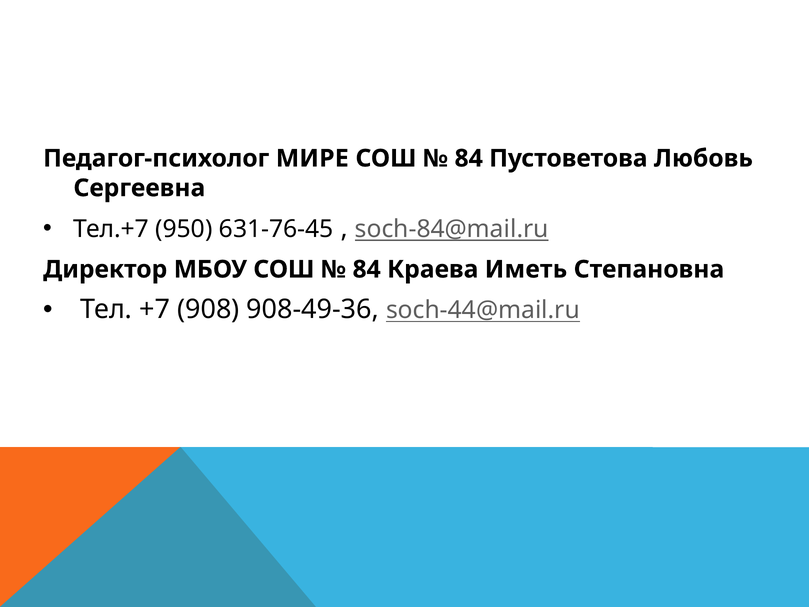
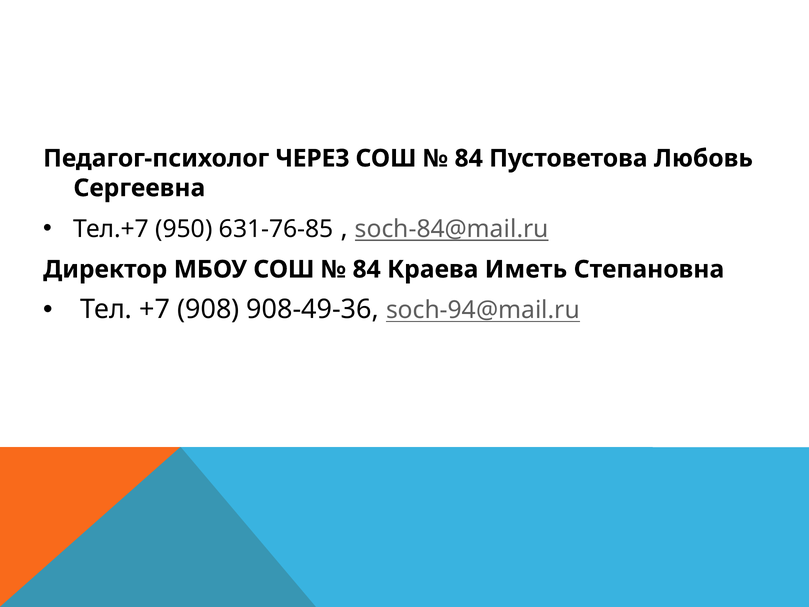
МИРЕ: МИРЕ -> ЧЕРЕЗ
631-76-45: 631-76-45 -> 631-76-85
soch-44@mail.ru: soch-44@mail.ru -> soch-94@mail.ru
